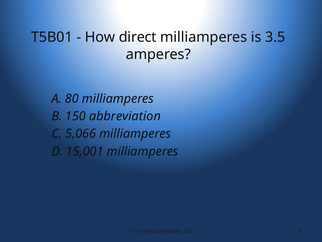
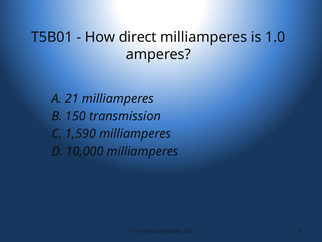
3.5: 3.5 -> 1.0
80: 80 -> 21
abbreviation: abbreviation -> transmission
5,066: 5,066 -> 1,590
15,001: 15,001 -> 10,000
